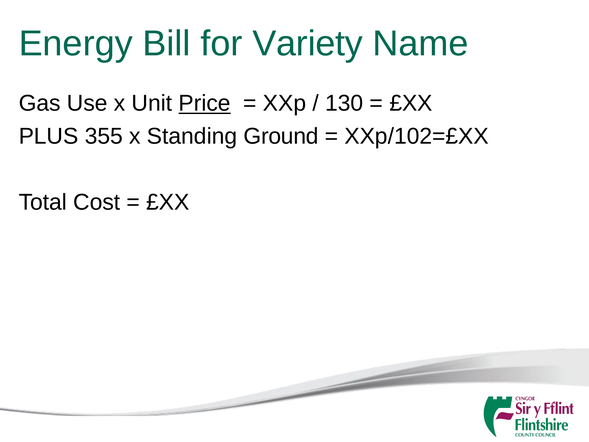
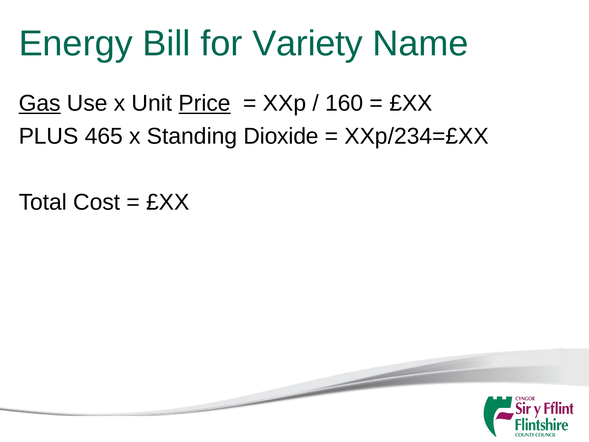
Gas underline: none -> present
130: 130 -> 160
355: 355 -> 465
Ground: Ground -> Dioxide
XXp/102=£XX: XXp/102=£XX -> XXp/234=£XX
